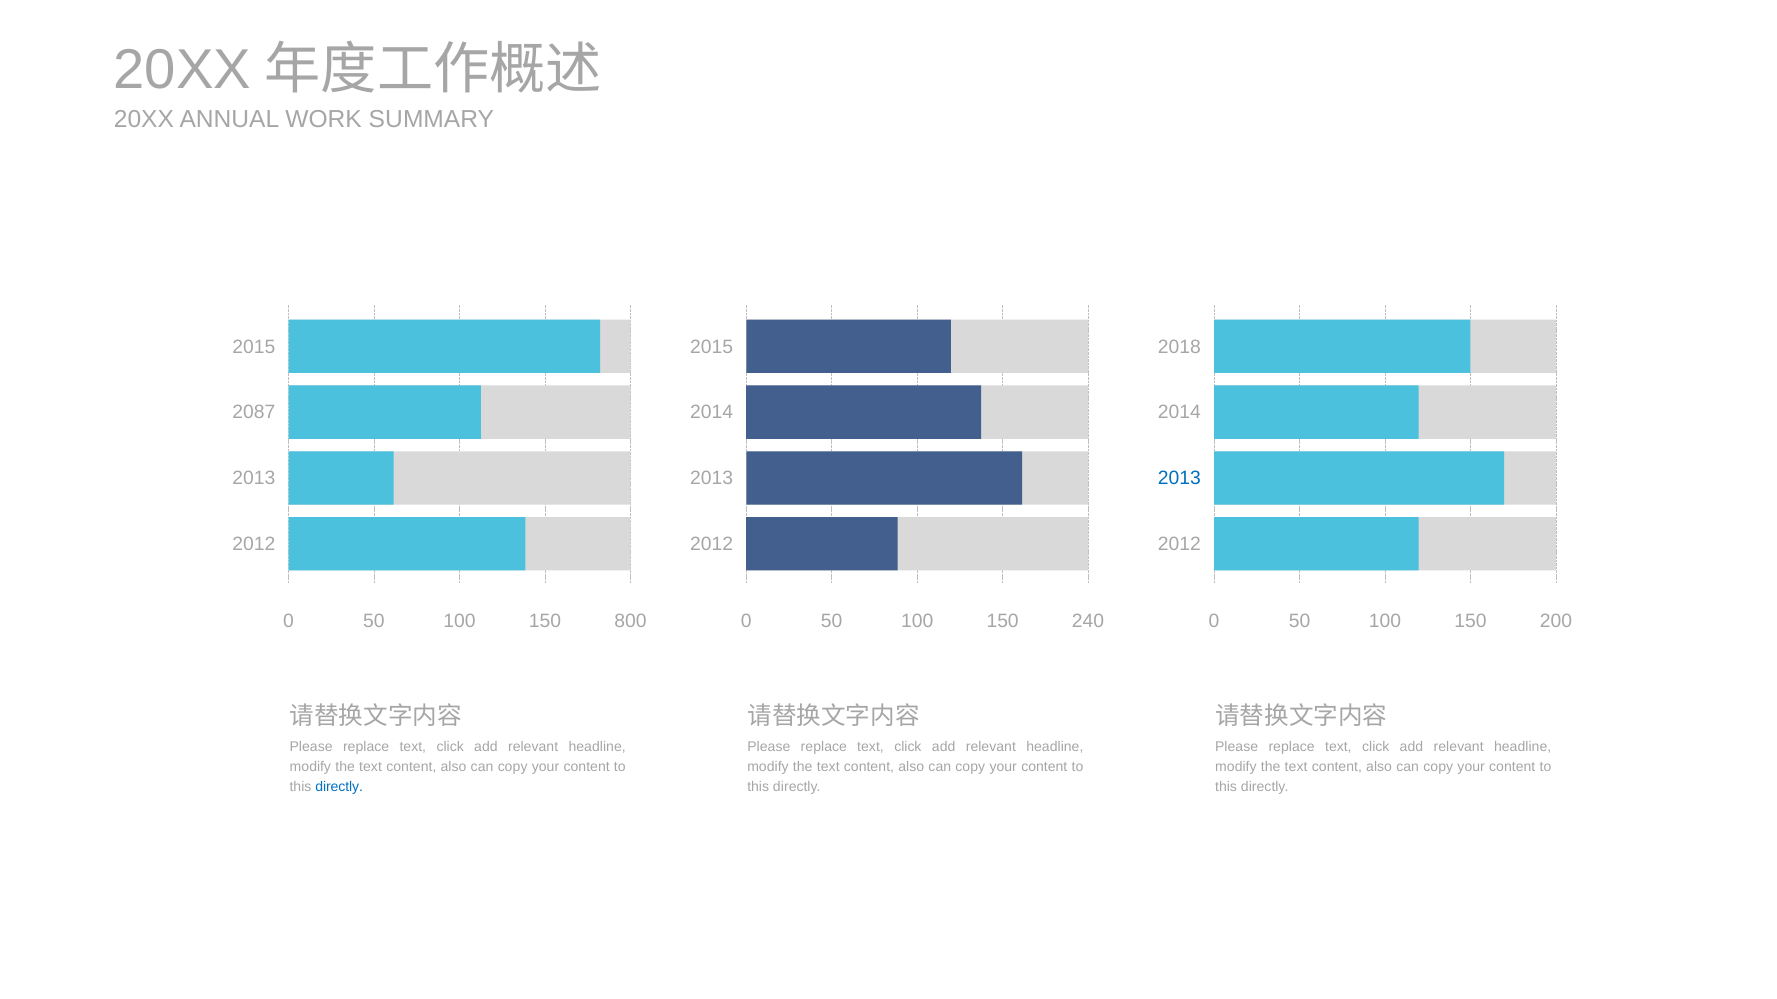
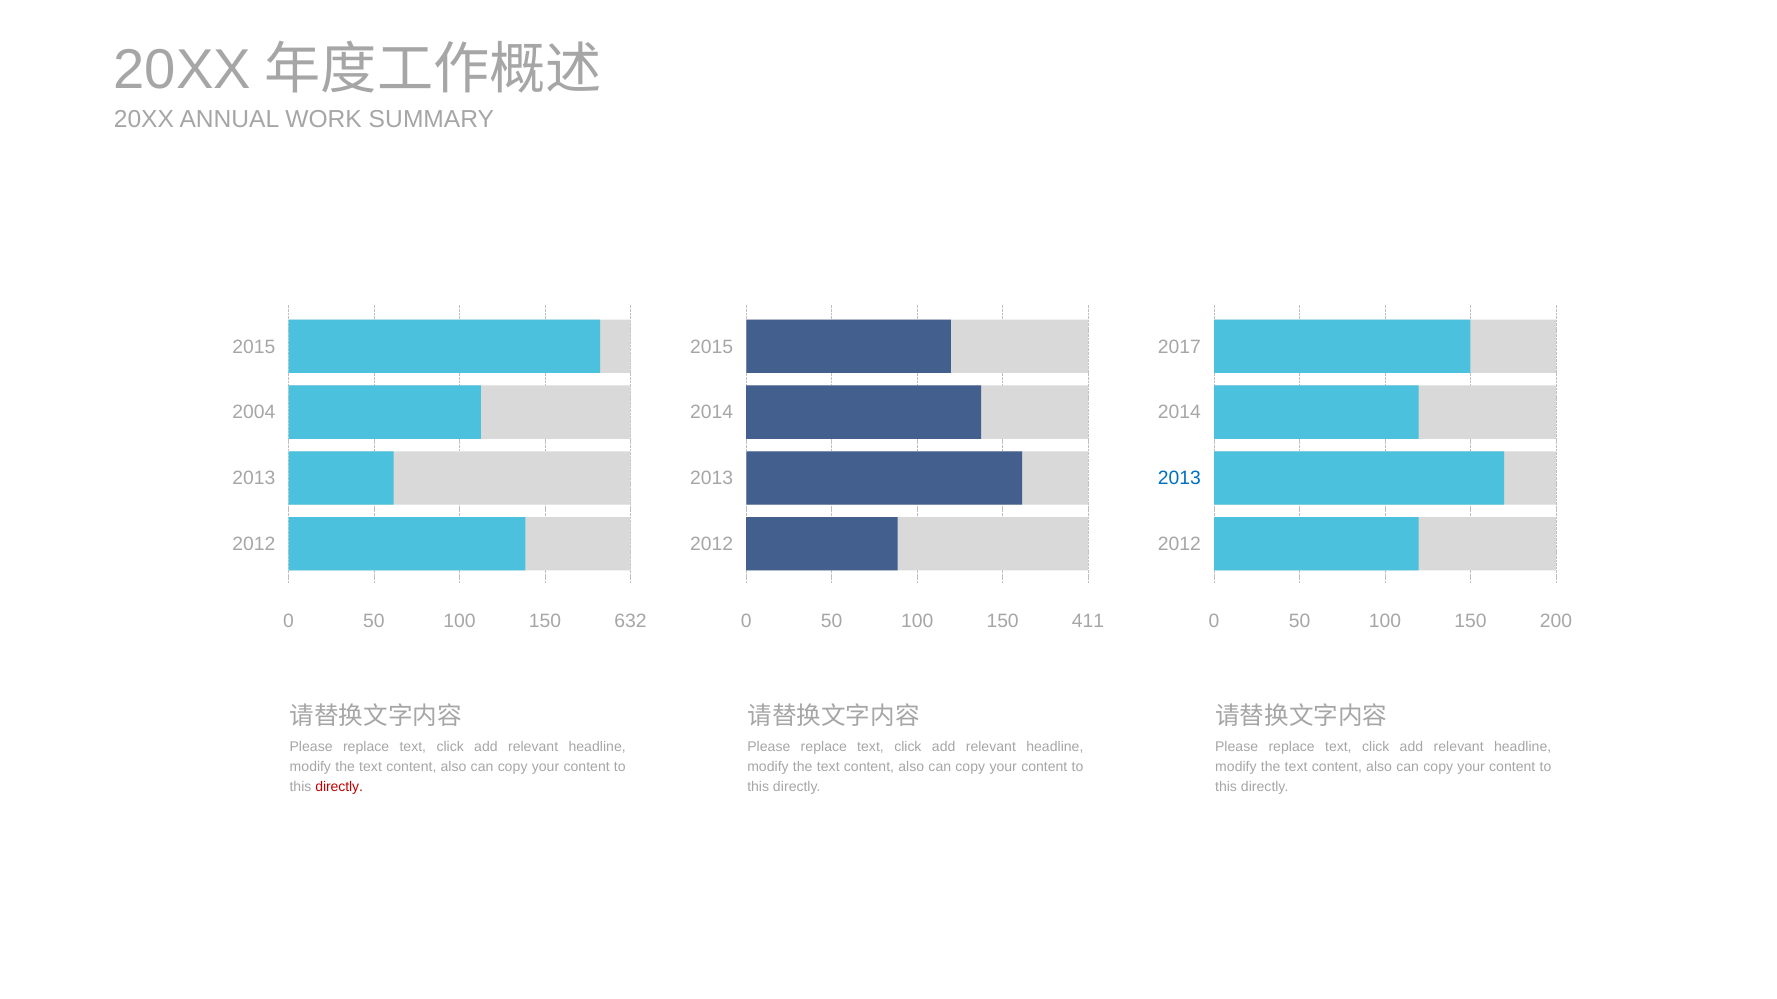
2018: 2018 -> 2017
2087: 2087 -> 2004
800: 800 -> 632
240: 240 -> 411
directly at (339, 787) colour: blue -> red
